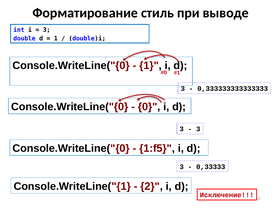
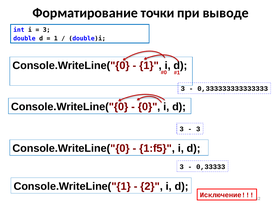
стиль: стиль -> точки
